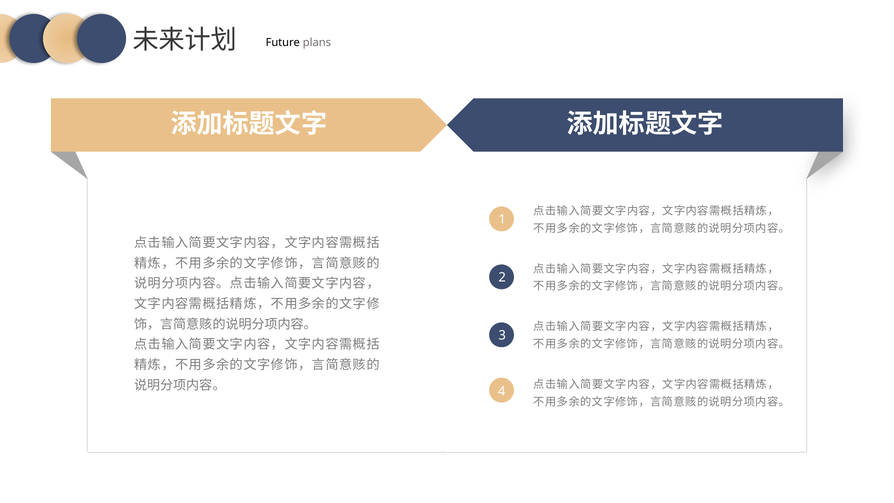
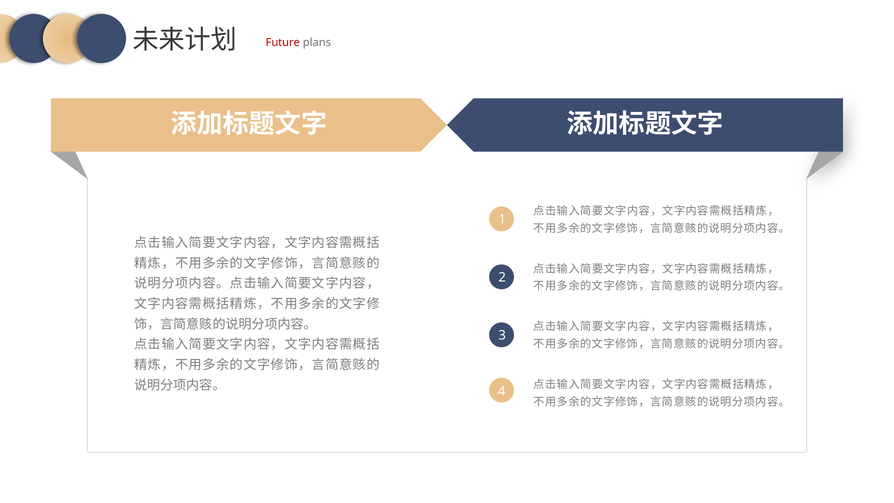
Future colour: black -> red
